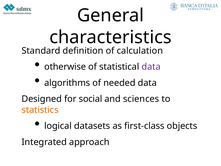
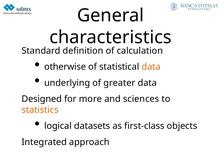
data at (151, 67) colour: purple -> orange
algorithms: algorithms -> underlying
needed: needed -> greater
social: social -> more
